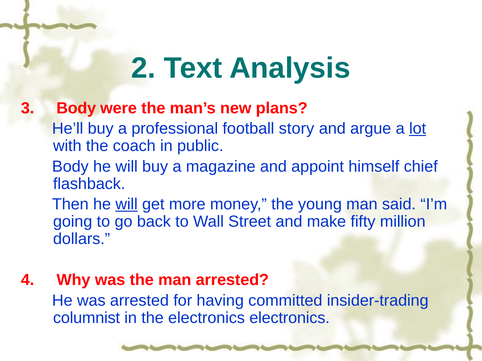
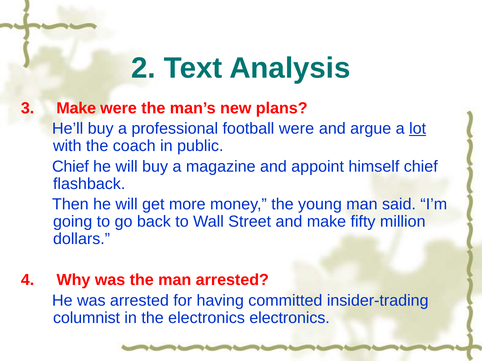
3 Body: Body -> Make
football story: story -> were
Body at (70, 167): Body -> Chief
will at (127, 205) underline: present -> none
